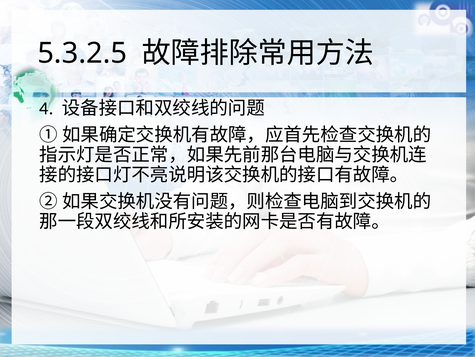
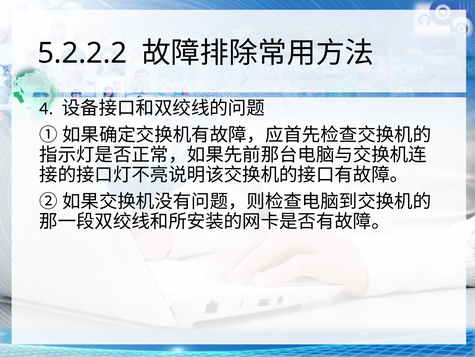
5.3.2.5: 5.3.2.5 -> 5.2.2.2
